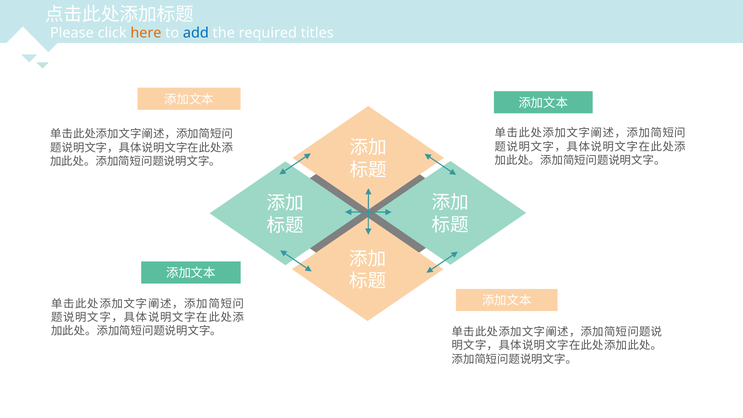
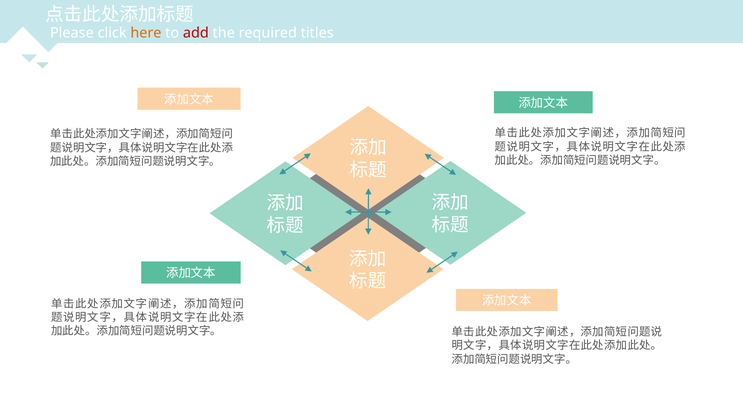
add colour: blue -> red
